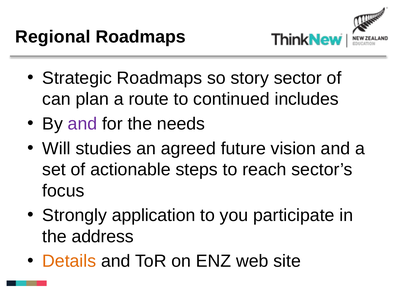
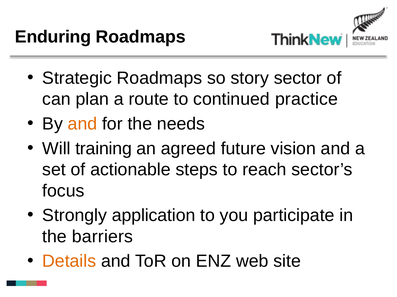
Regional: Regional -> Enduring
includes: includes -> practice
and at (82, 124) colour: purple -> orange
studies: studies -> training
address: address -> barriers
